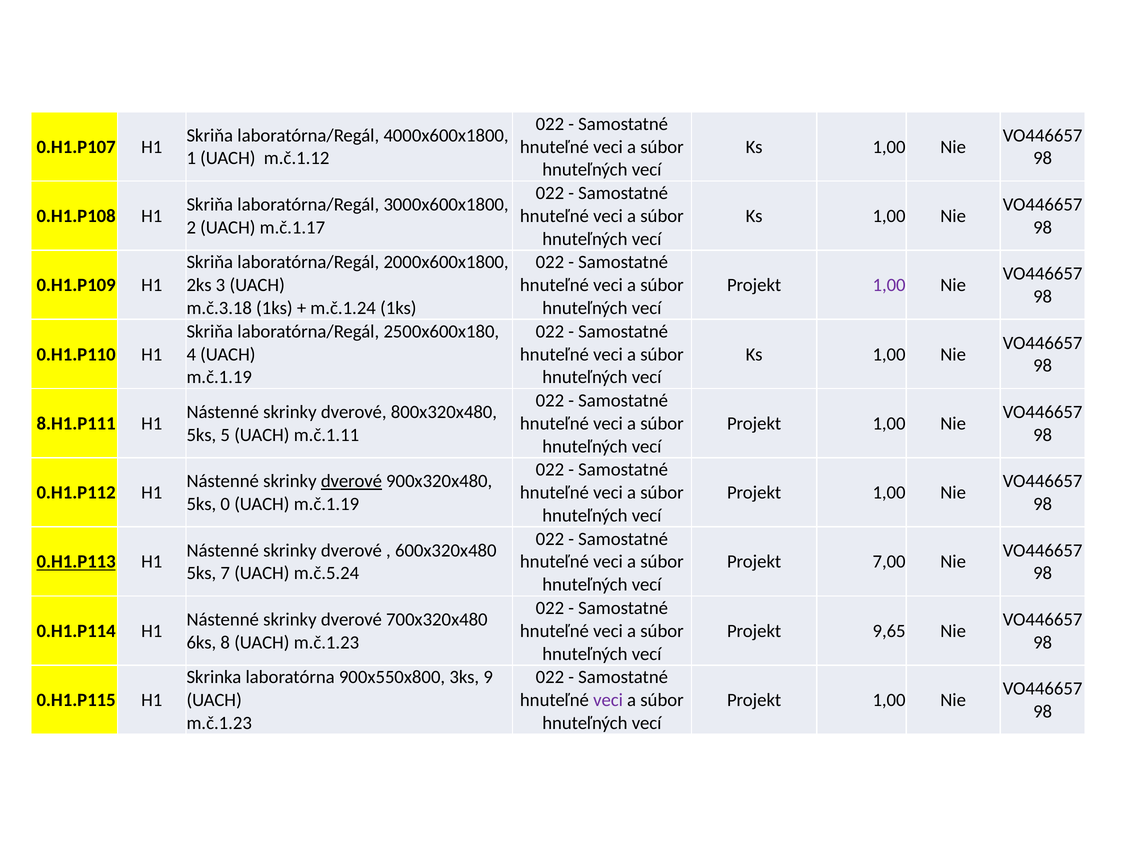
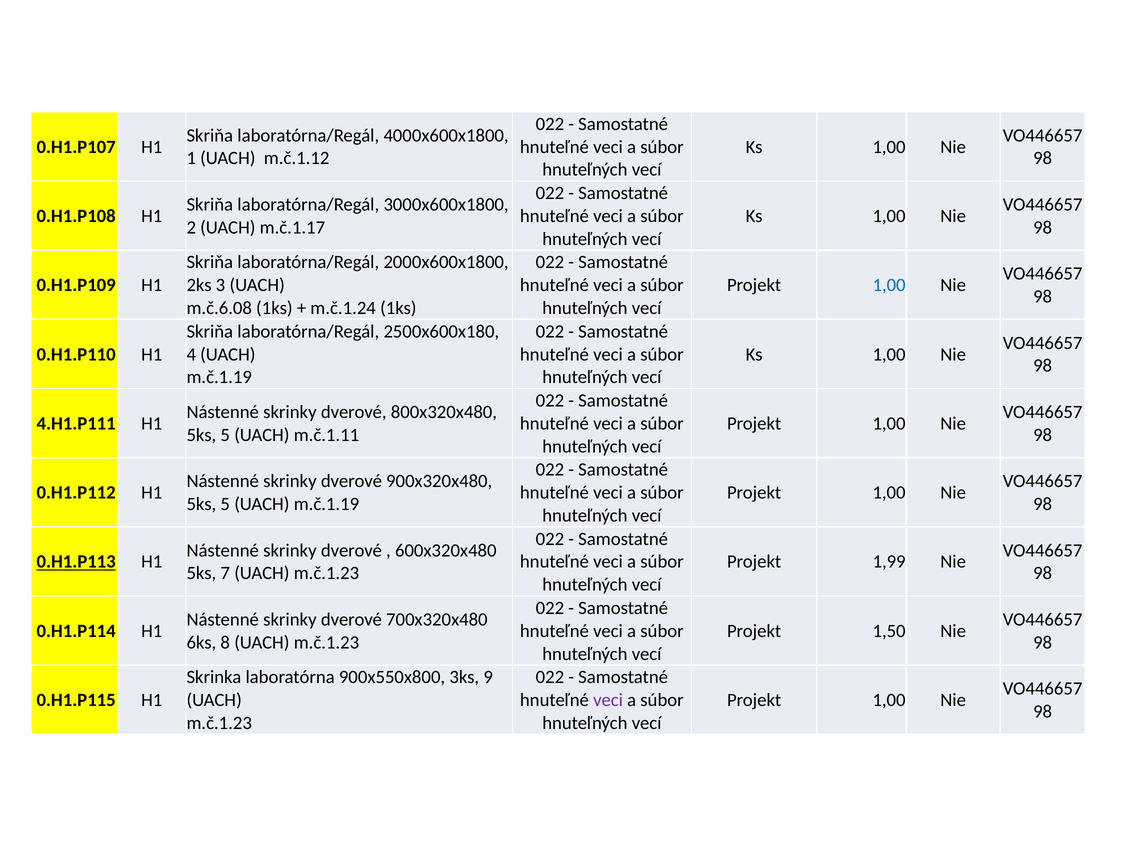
1,00 at (889, 285) colour: purple -> blue
m.č.3.18: m.č.3.18 -> m.č.6.08
8.H1.P111: 8.H1.P111 -> 4.H1.P111
dverové at (351, 481) underline: present -> none
0 at (225, 504): 0 -> 5
7,00: 7,00 -> 1,99
7 UACH m.č.5.24: m.č.5.24 -> m.č.1.23
9,65: 9,65 -> 1,50
